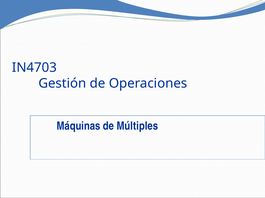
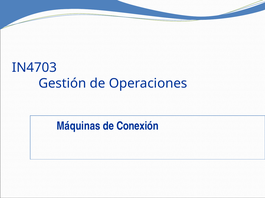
Múltiples: Múltiples -> Conexión
